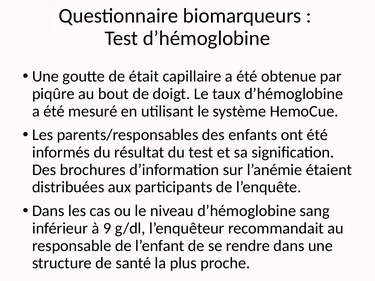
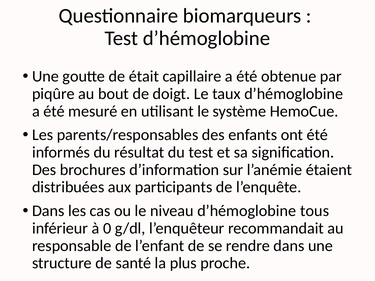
sang: sang -> tous
9: 9 -> 0
